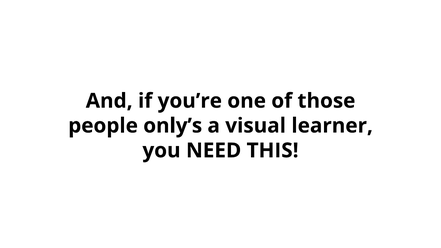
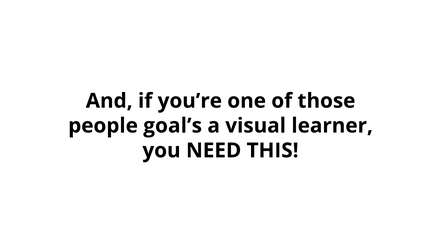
only’s: only’s -> goal’s
